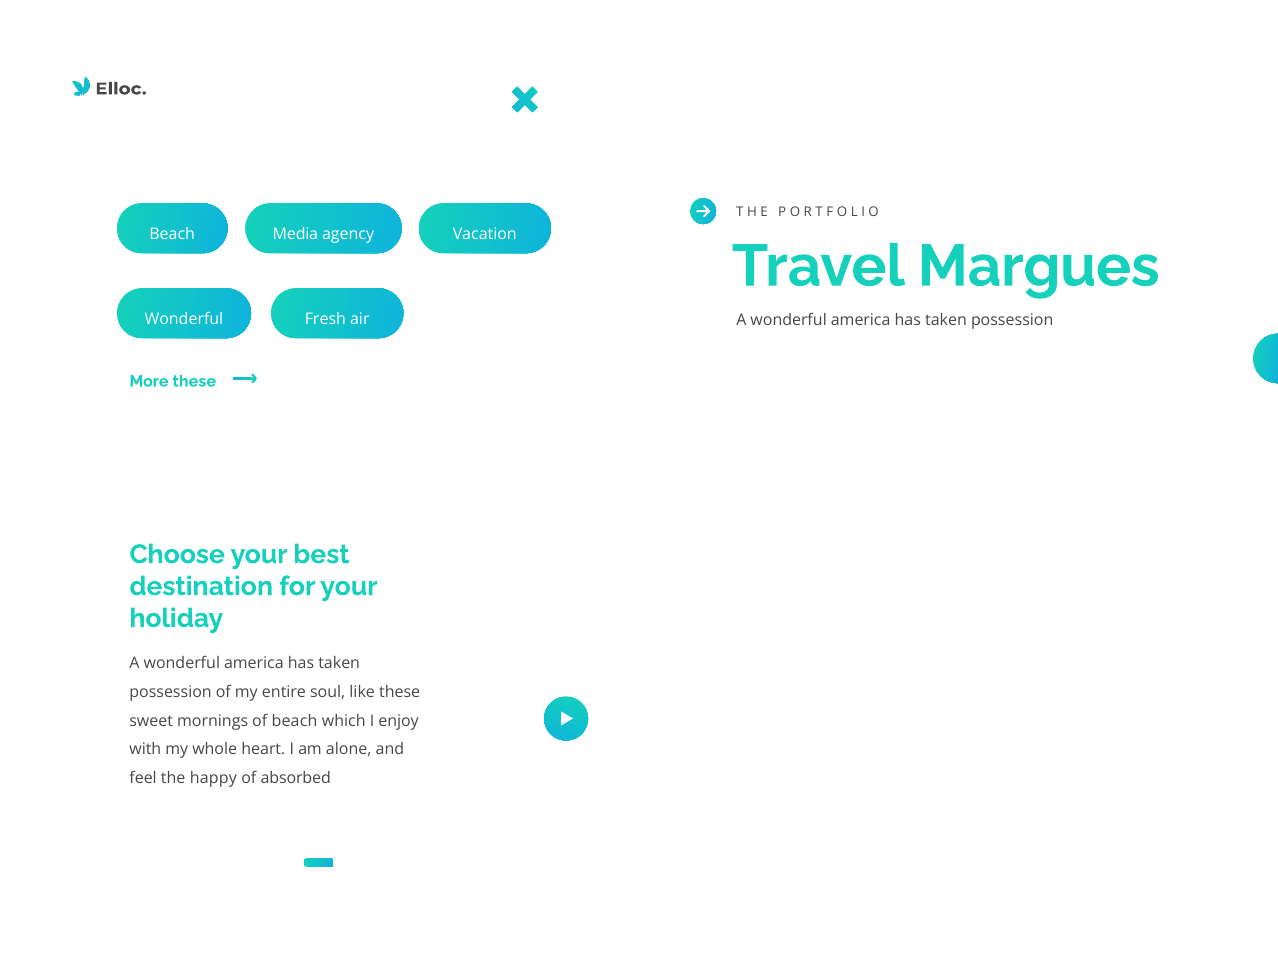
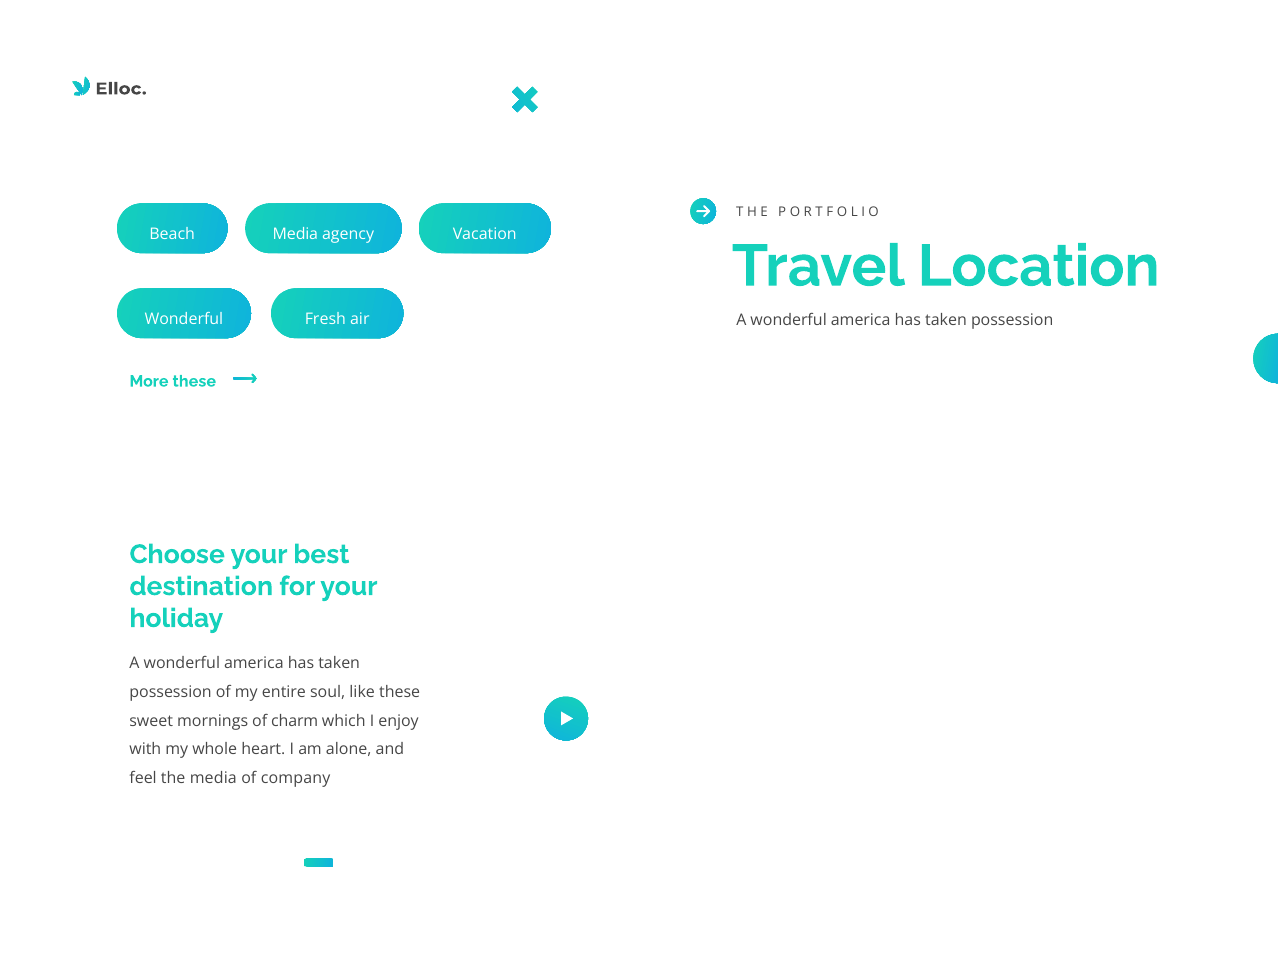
Margues: Margues -> Location
of beach: beach -> charm
the happy: happy -> media
absorbed: absorbed -> company
